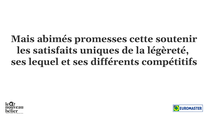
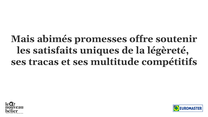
cette: cette -> offre
lequel: lequel -> tracas
différents: différents -> multitude
